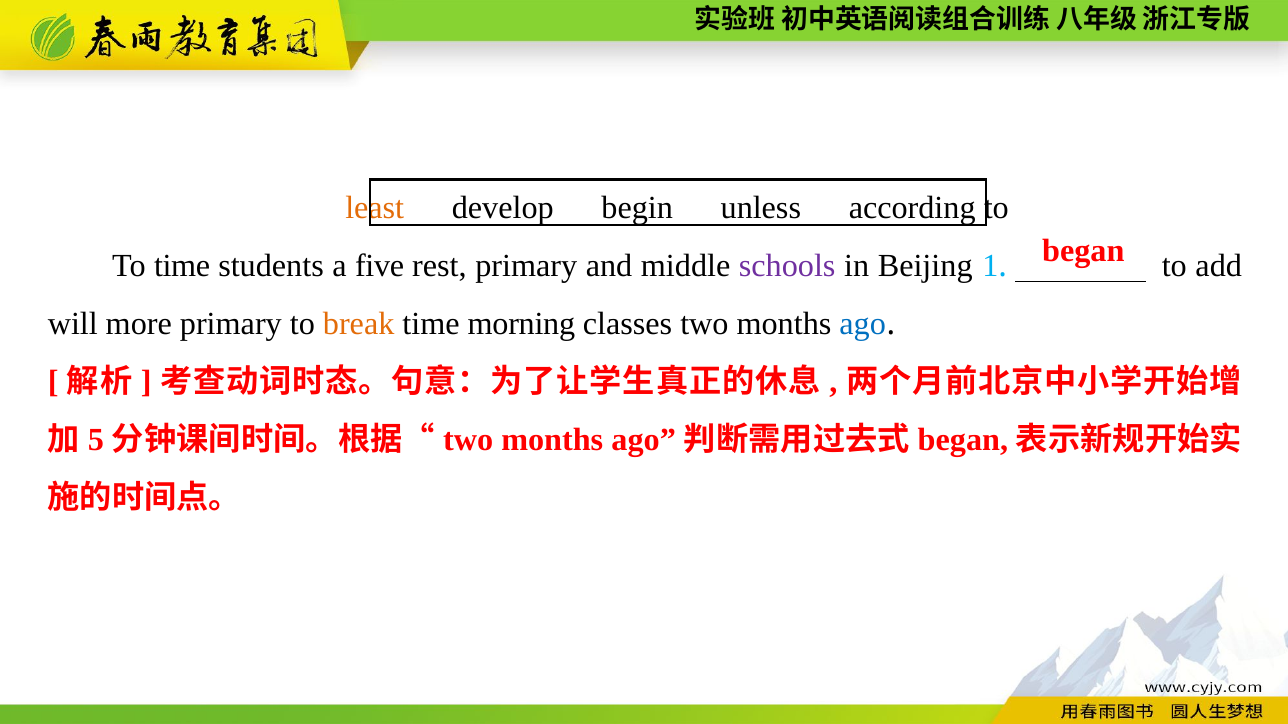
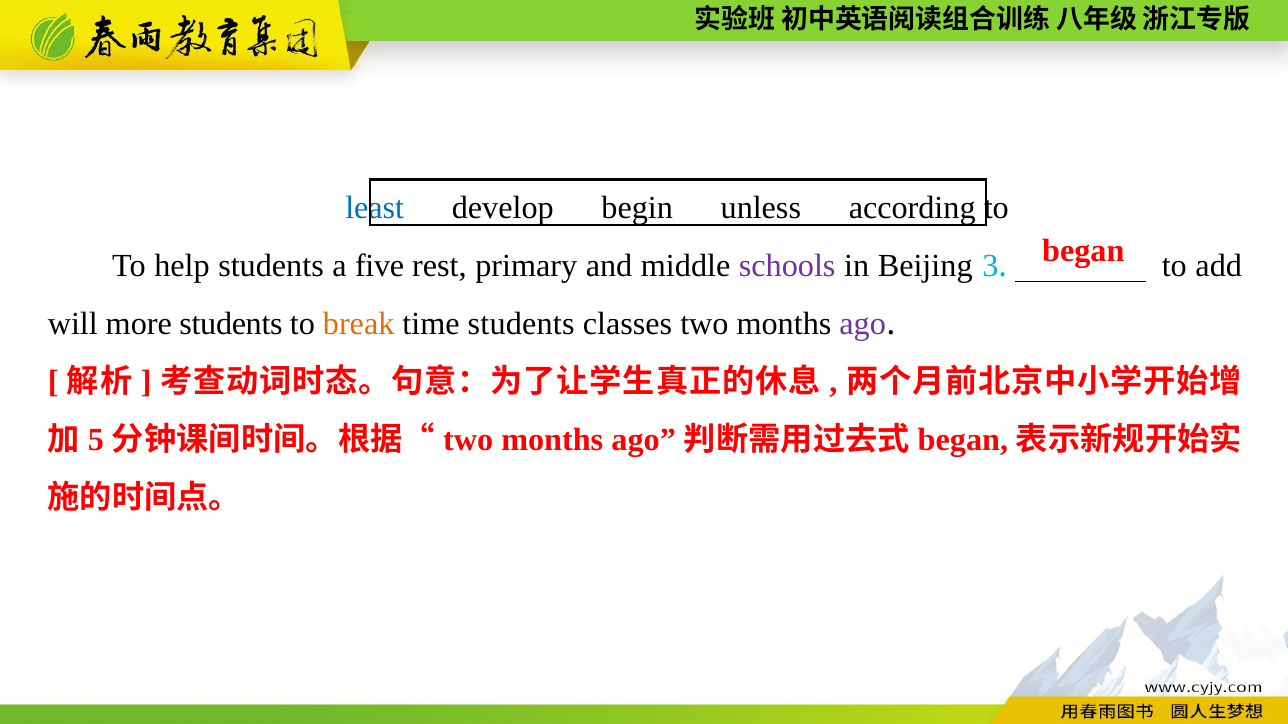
least colour: orange -> blue
To time: time -> help
1: 1 -> 3
more primary: primary -> students
time morning: morning -> students
ago colour: blue -> purple
